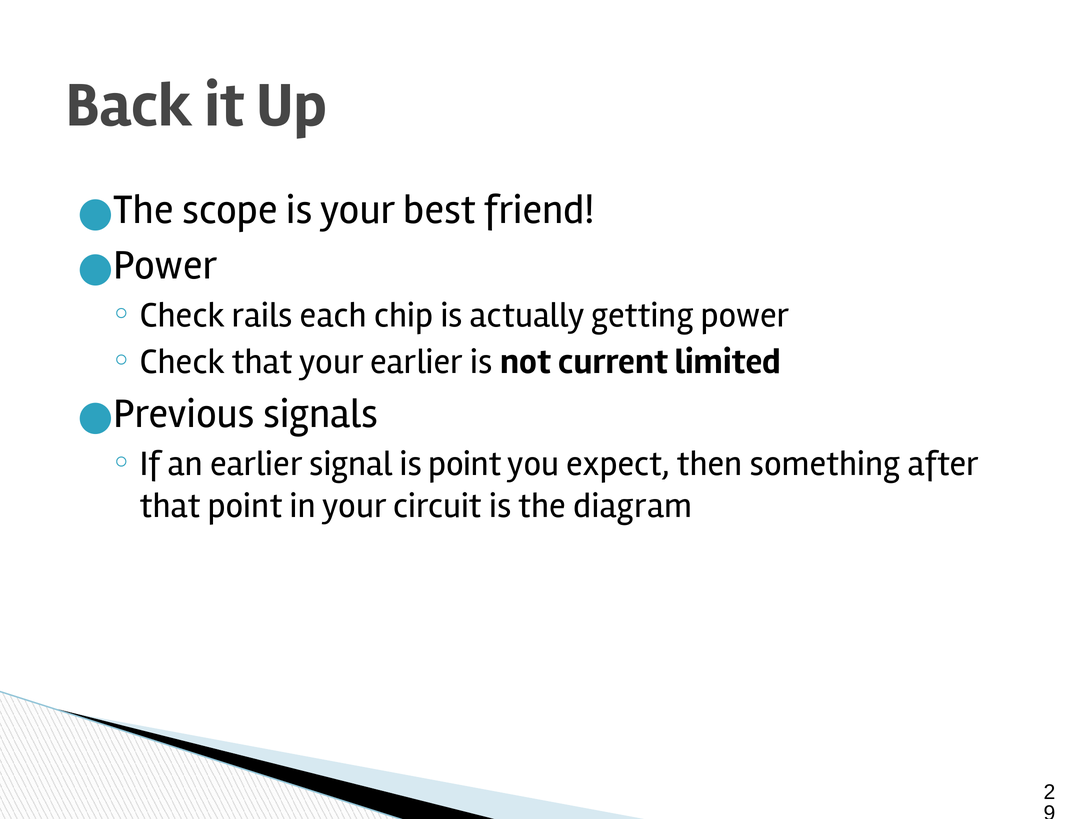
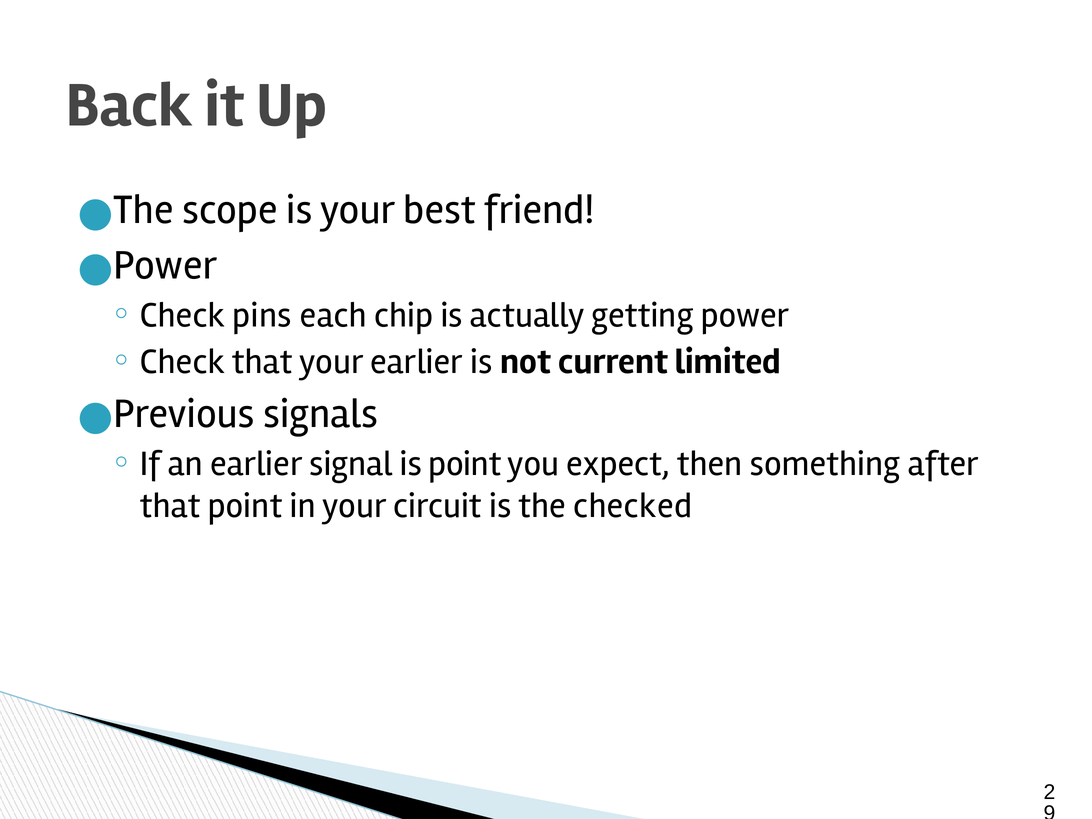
rails: rails -> pins
diagram: diagram -> checked
